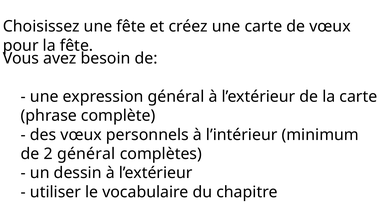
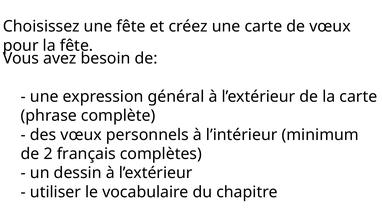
2 général: général -> français
